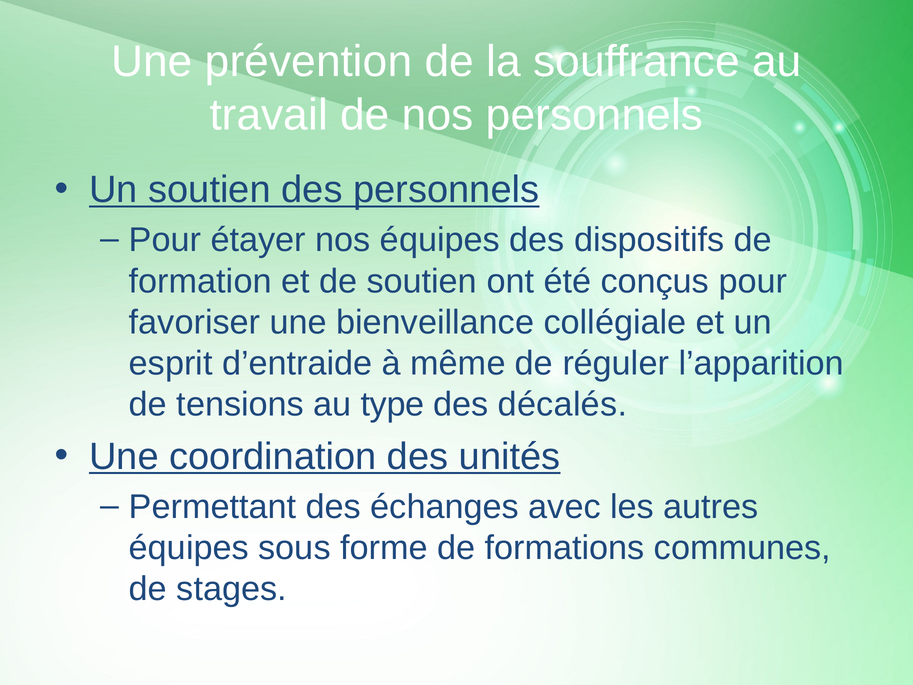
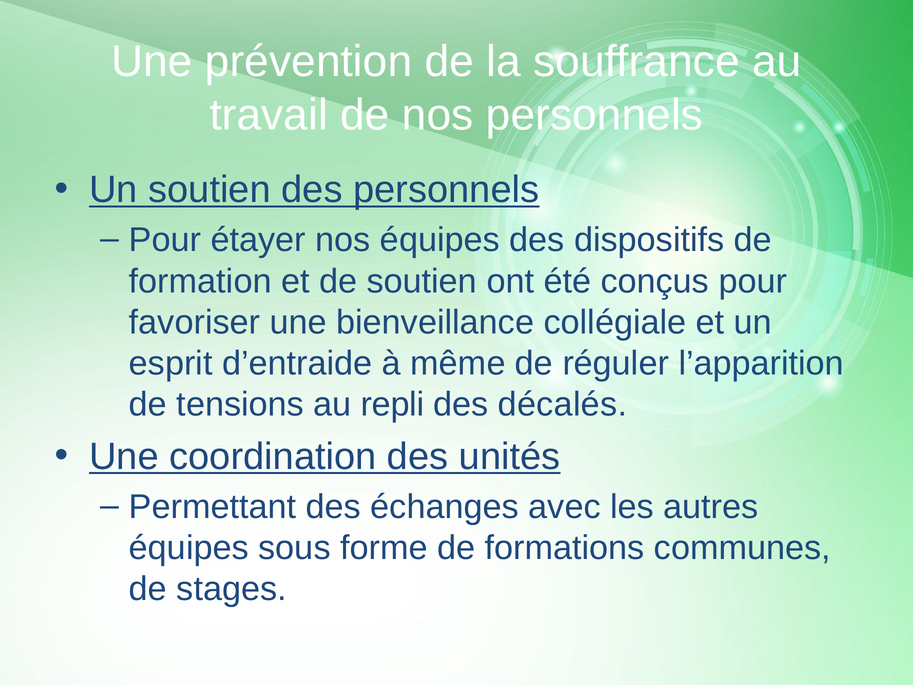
type: type -> repli
